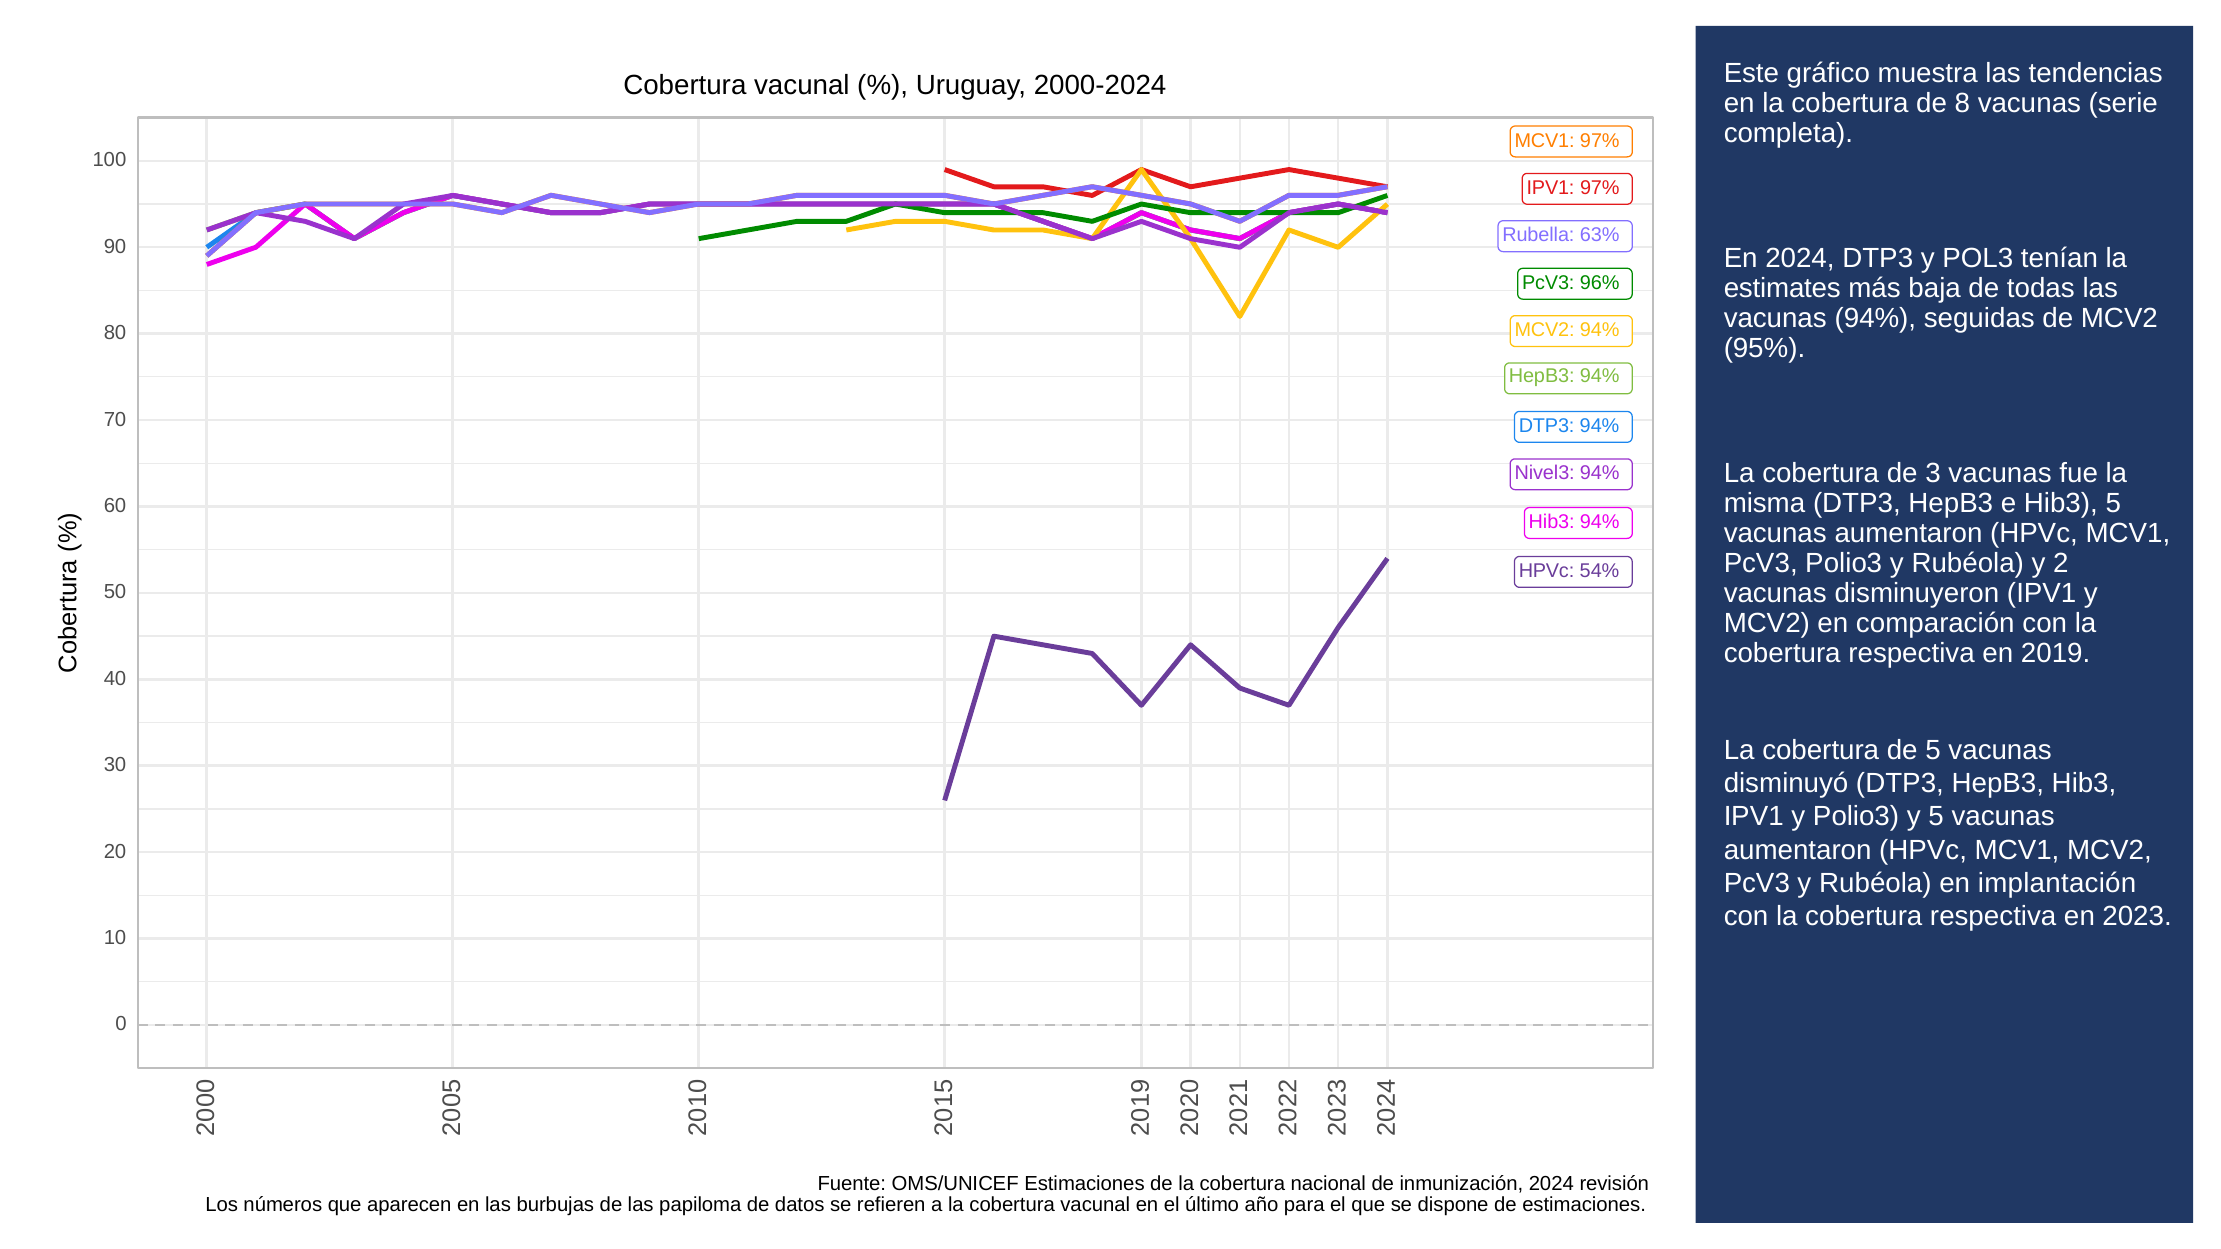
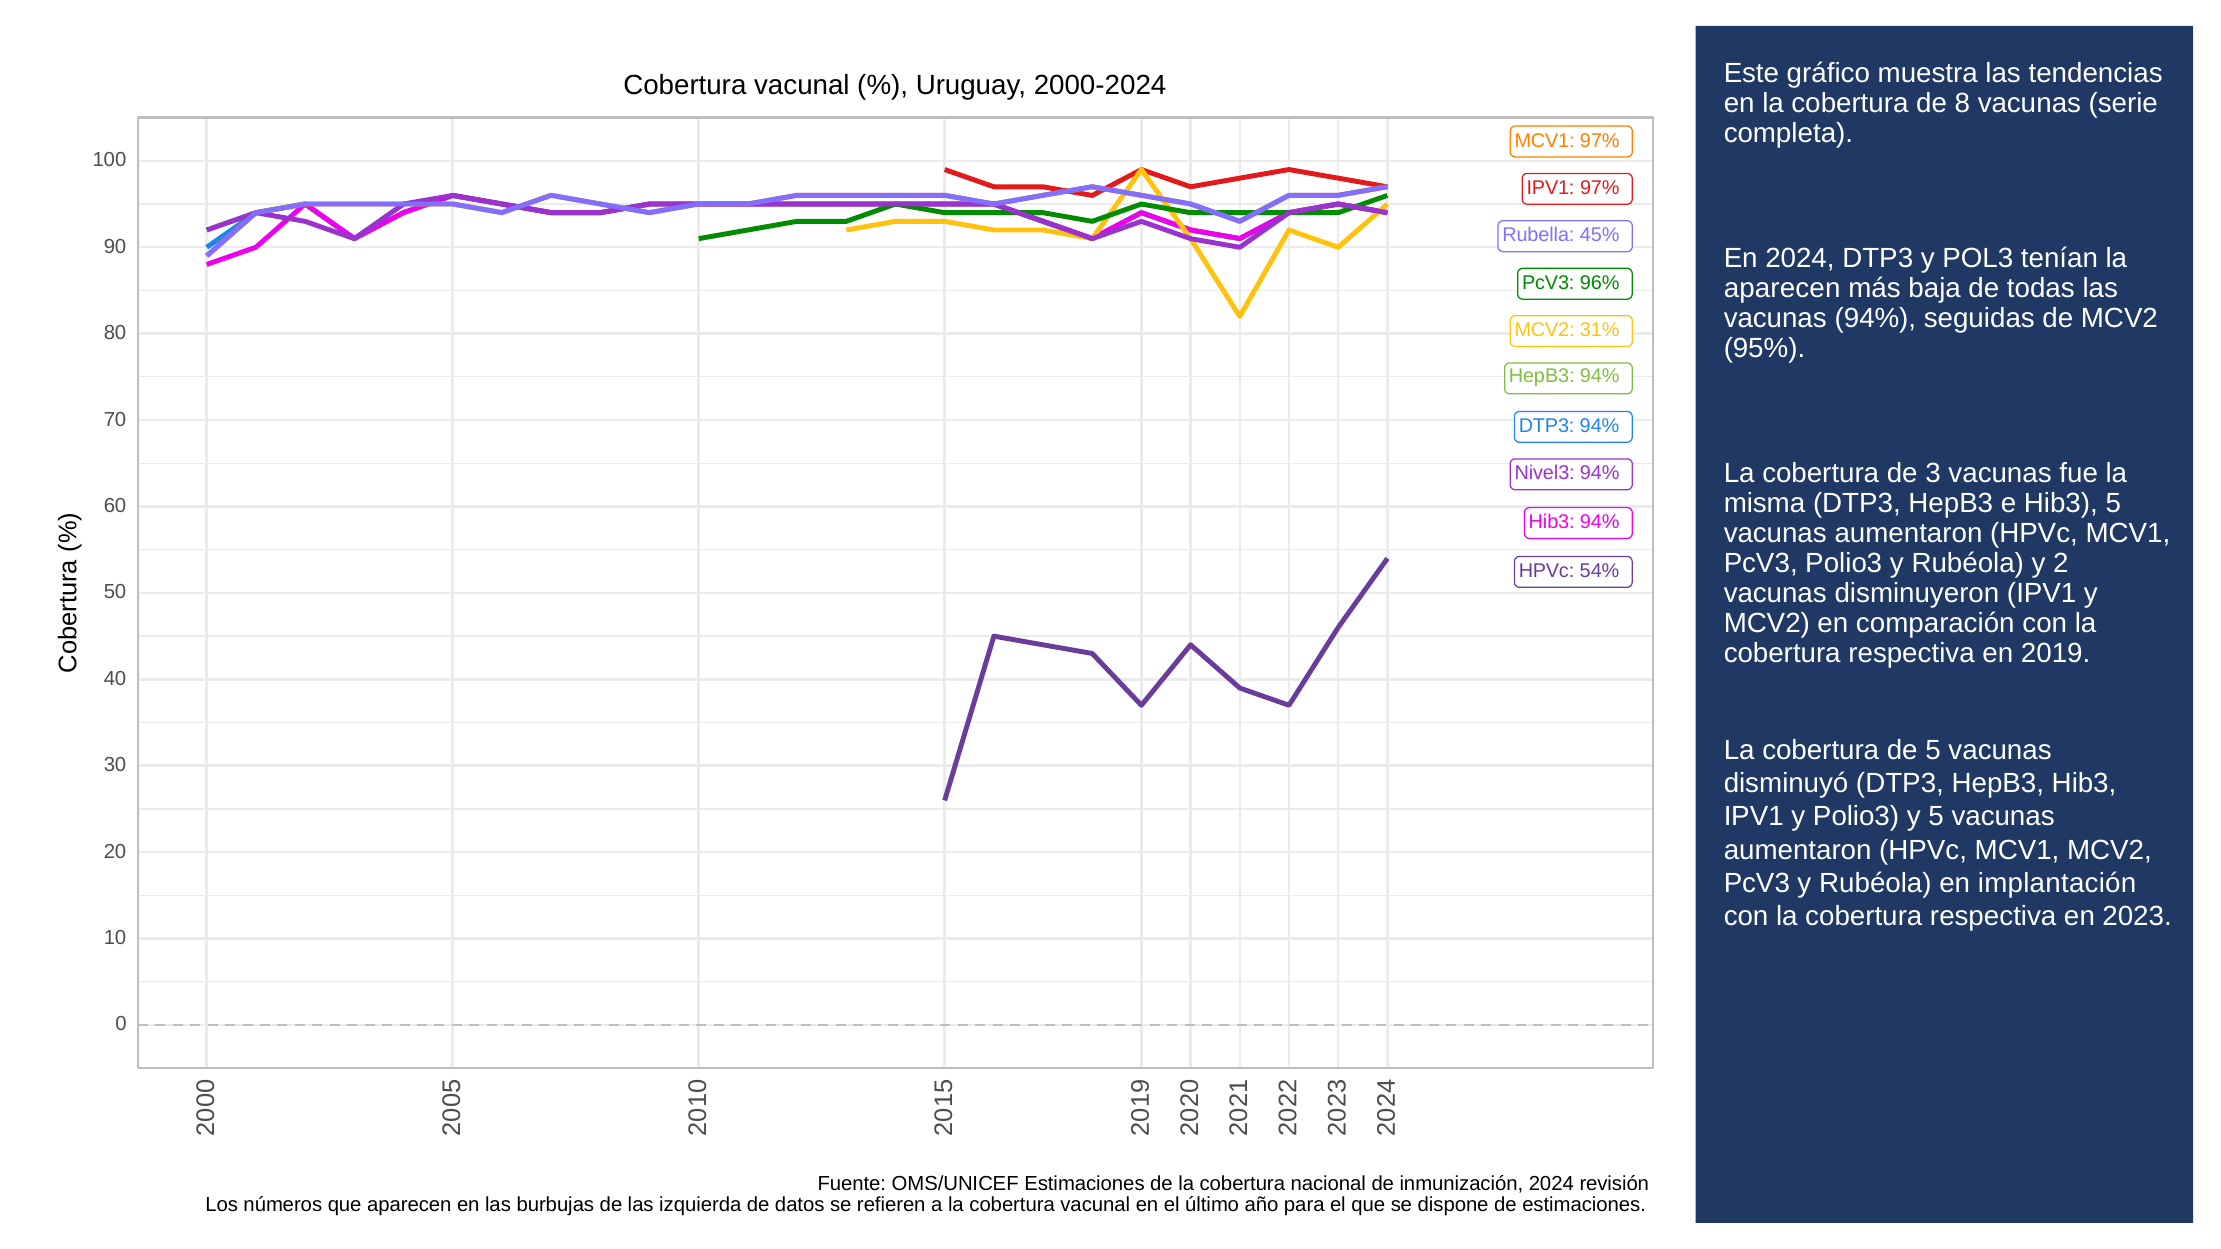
63%: 63% -> 45%
estimates at (1782, 288): estimates -> aparecen
MCV2 94%: 94% -> 31%
papiloma: papiloma -> izquierda
